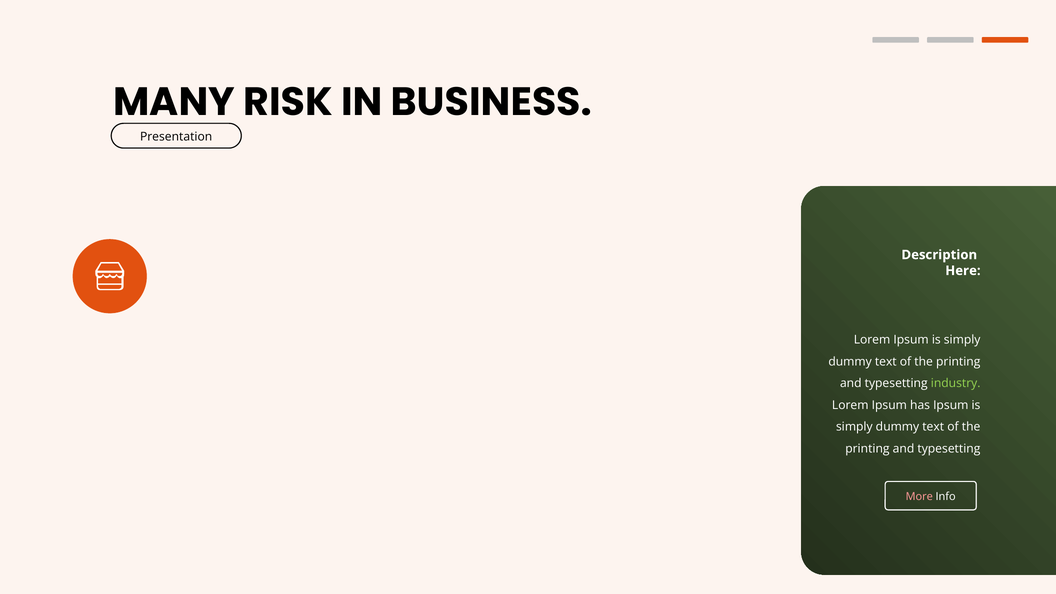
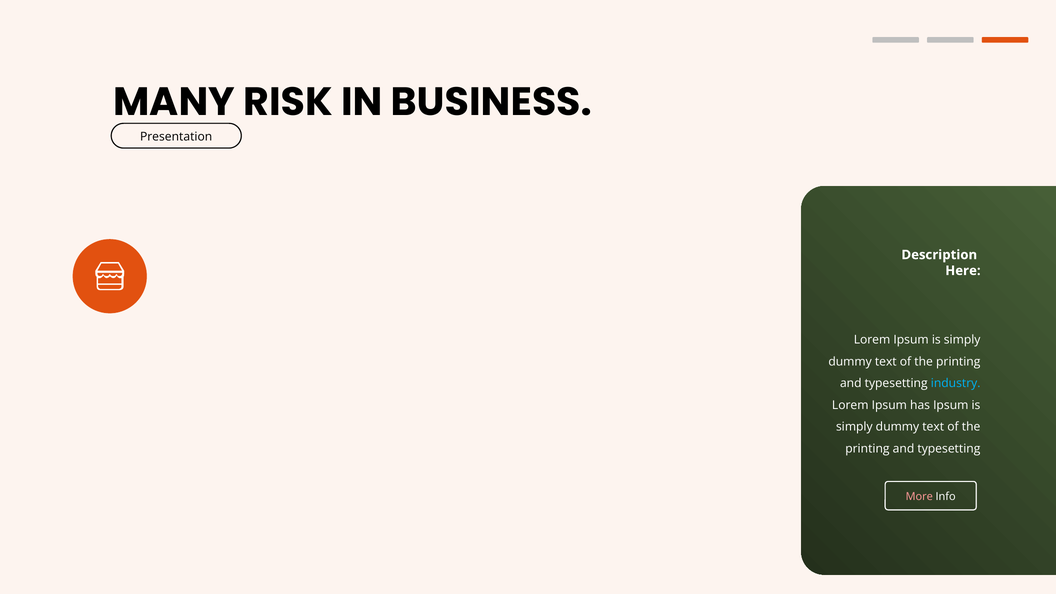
industry colour: light green -> light blue
